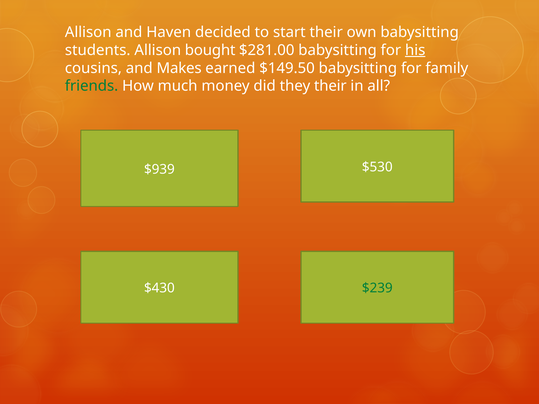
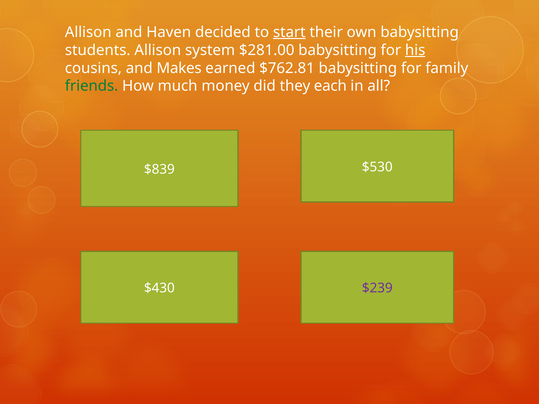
start underline: none -> present
bought: bought -> system
$149.50: $149.50 -> $762.81
they their: their -> each
$939: $939 -> $839
$239 colour: green -> purple
